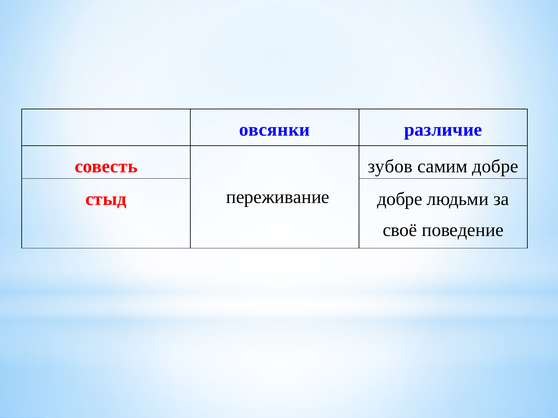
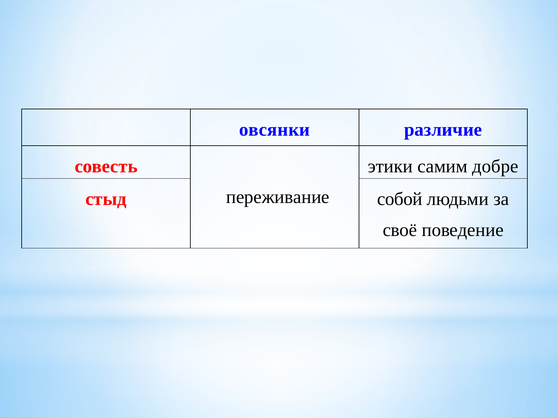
зубов: зубов -> этики
стыд добре: добре -> собой
